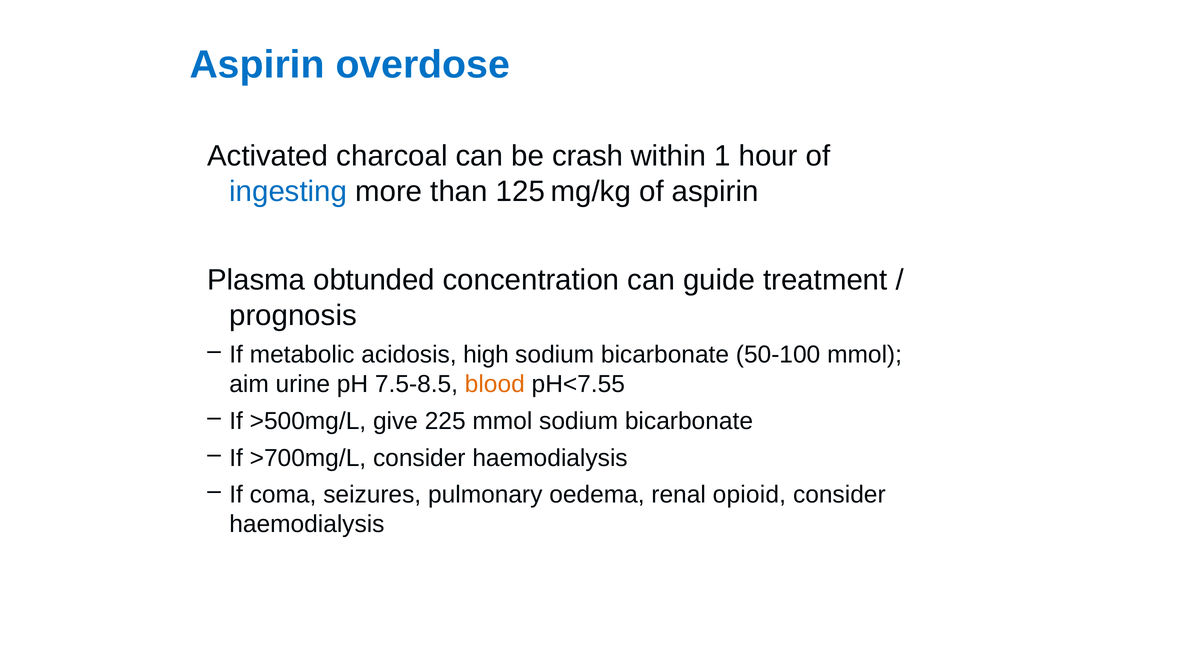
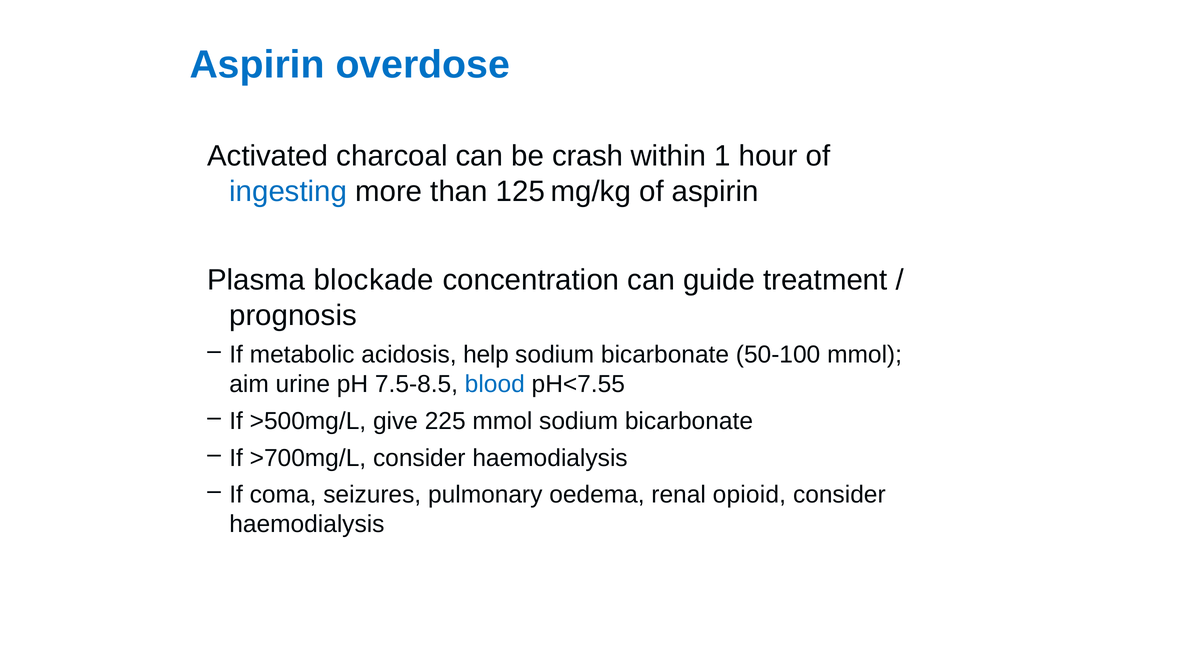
obtunded: obtunded -> blockade
high: high -> help
blood colour: orange -> blue
